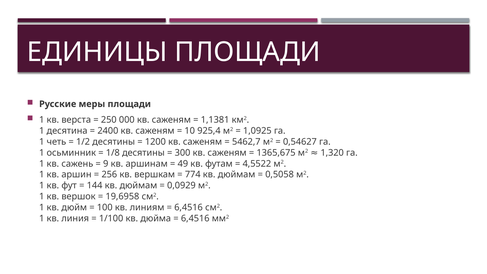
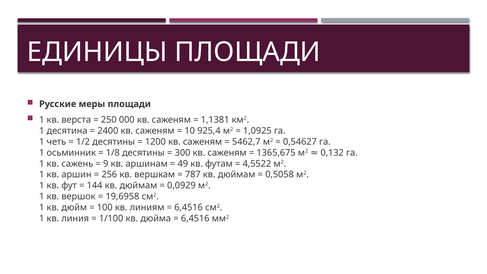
1,320: 1,320 -> 0,132
774: 774 -> 787
